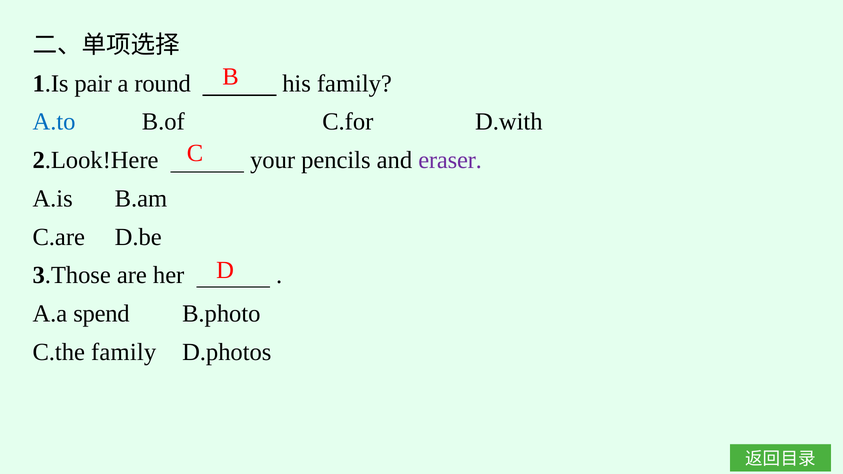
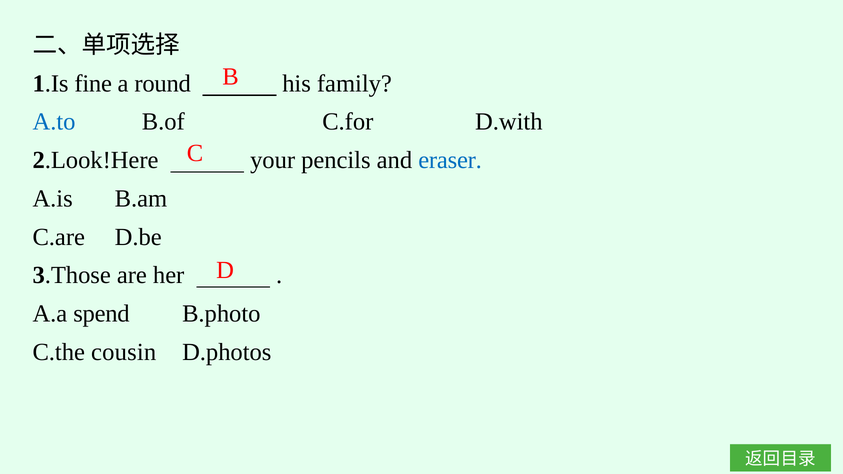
pair: pair -> fine
eraser colour: purple -> blue
C.the family: family -> cousin
